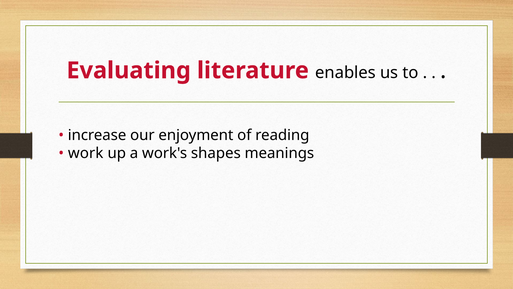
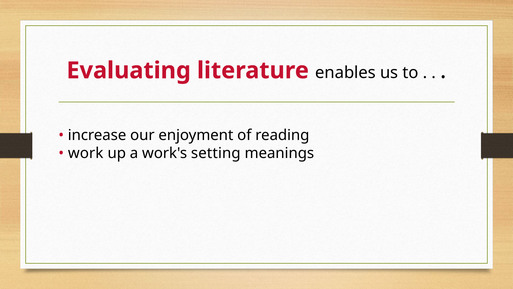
shapes: shapes -> setting
